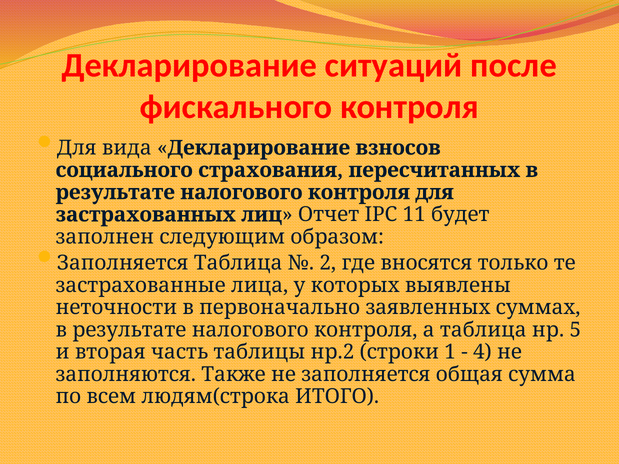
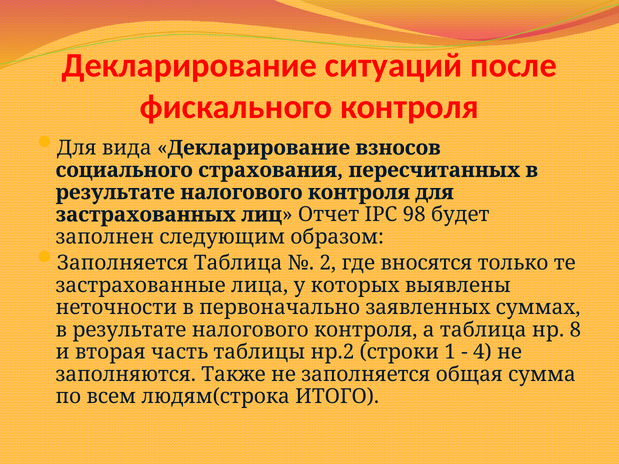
11: 11 -> 98
5: 5 -> 8
